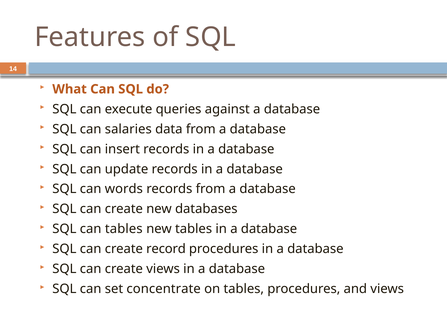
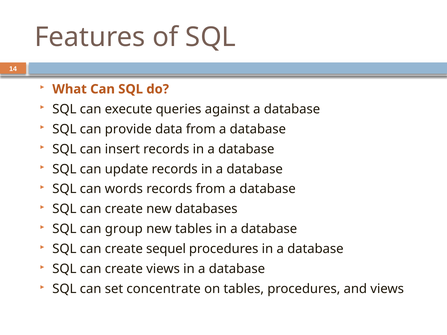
salaries: salaries -> provide
can tables: tables -> group
record: record -> sequel
